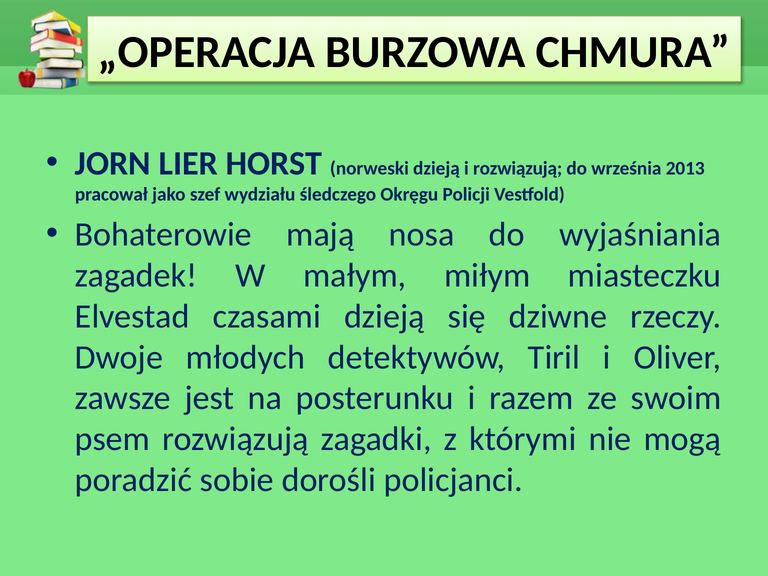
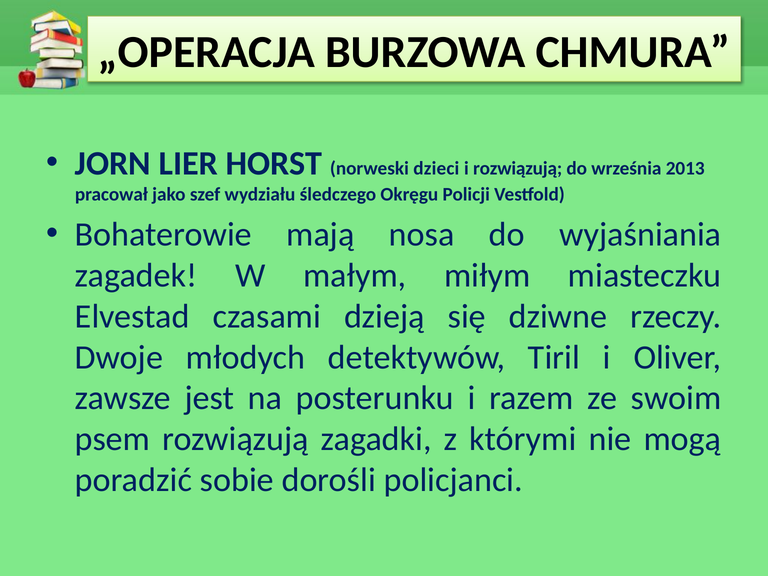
norweski dzieją: dzieją -> dzieci
